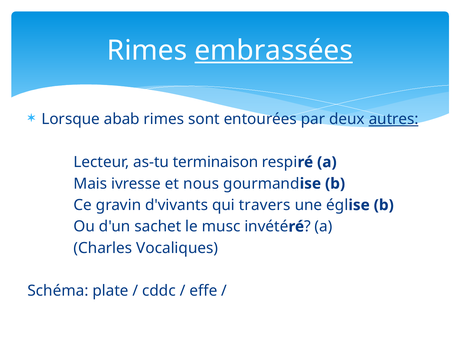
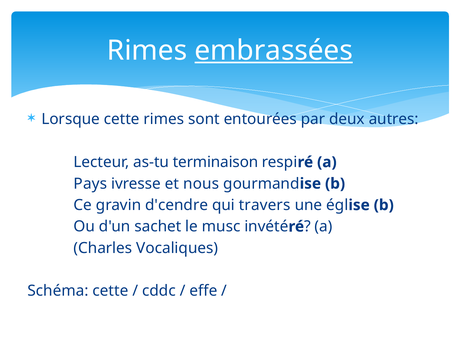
Lorsque abab: abab -> cette
autres underline: present -> none
Mais: Mais -> Pays
d'vivants: d'vivants -> d'cendre
Schéma plate: plate -> cette
